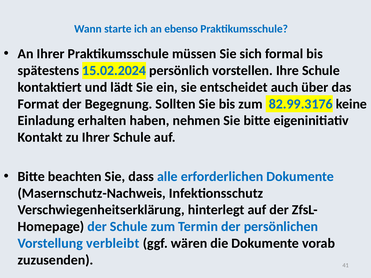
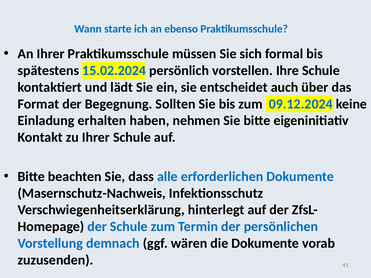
82.99.3176: 82.99.3176 -> 09.12.2024
verbleibt: verbleibt -> demnach
